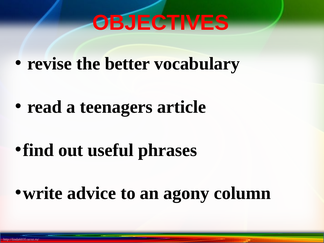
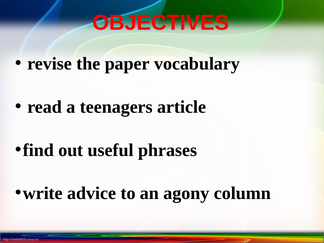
better: better -> paper
